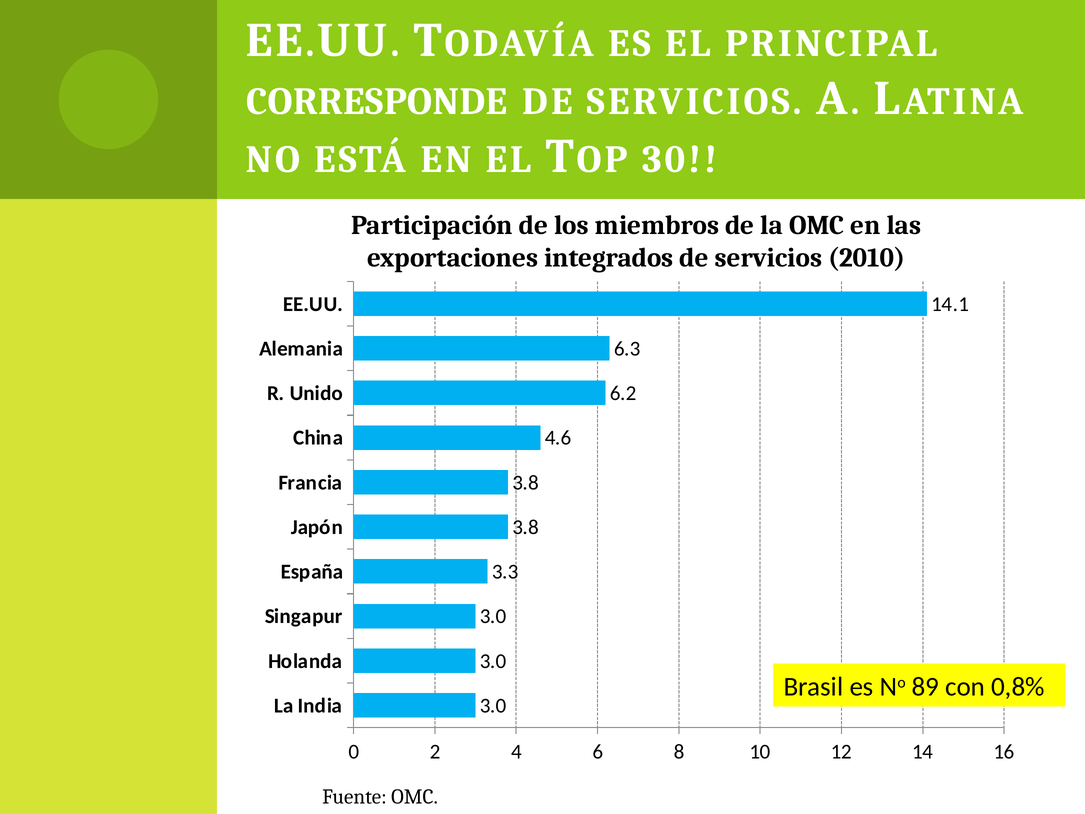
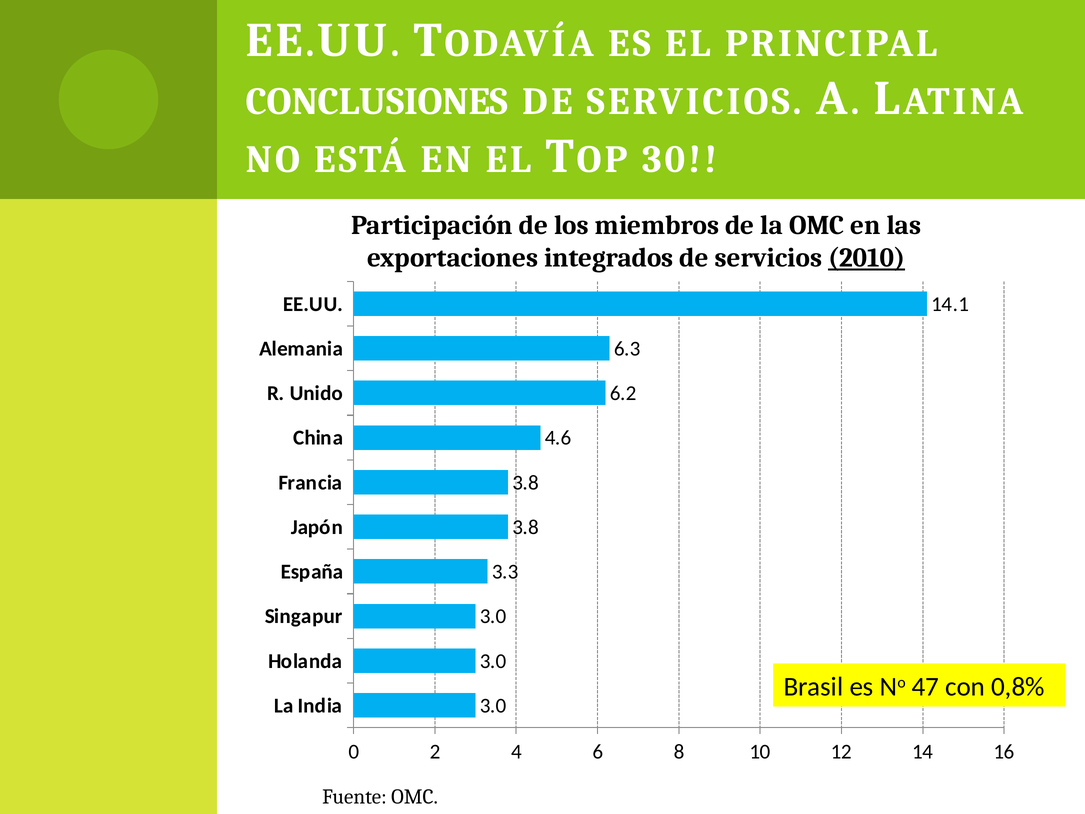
CORRESPONDE: CORRESPONDE -> CONCLUSIONES
2010 underline: none -> present
89: 89 -> 47
